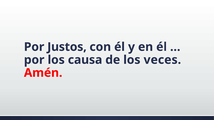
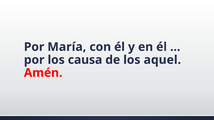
Justos: Justos -> María
veces: veces -> aquel
